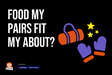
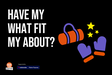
Food: Food -> Have
pairs: pairs -> what
